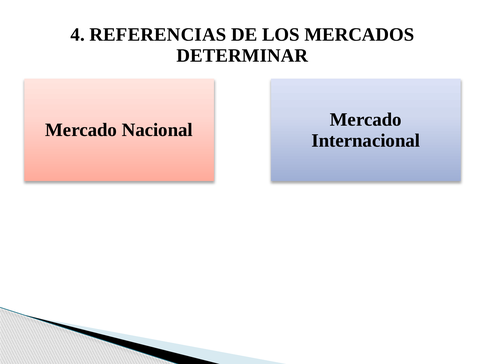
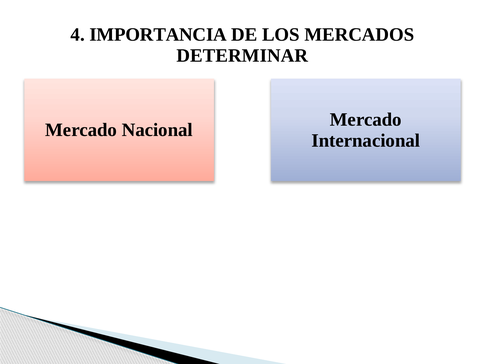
REFERENCIAS: REFERENCIAS -> IMPORTANCIA
